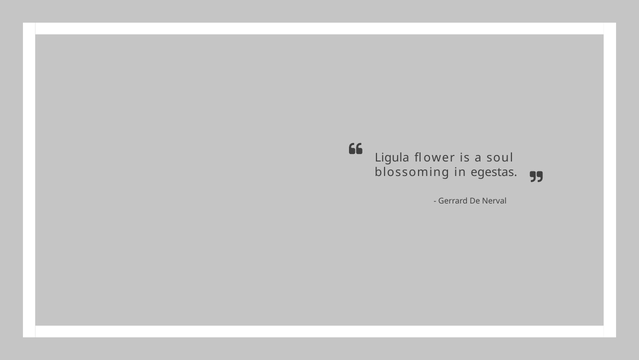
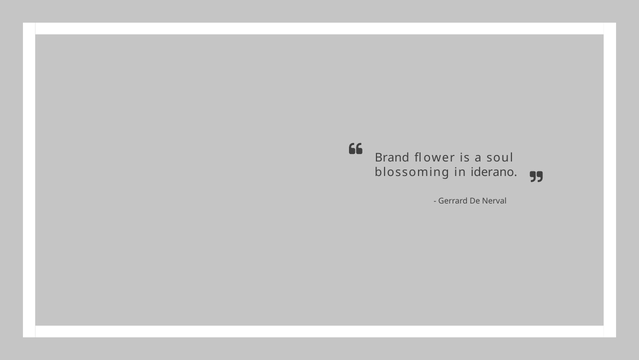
Ligula: Ligula -> Brand
egestas: egestas -> iderano
